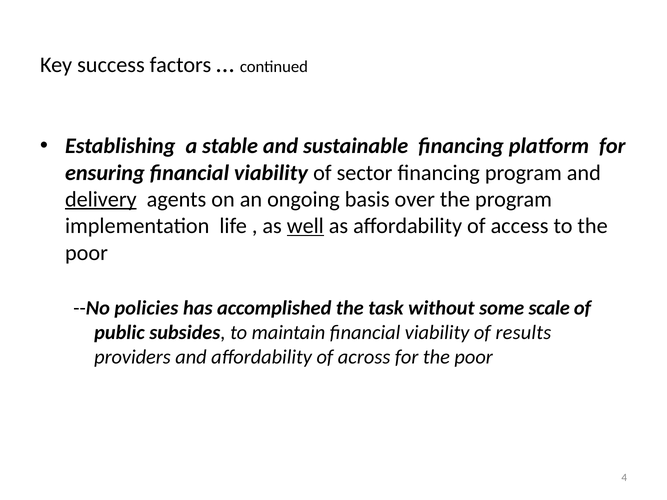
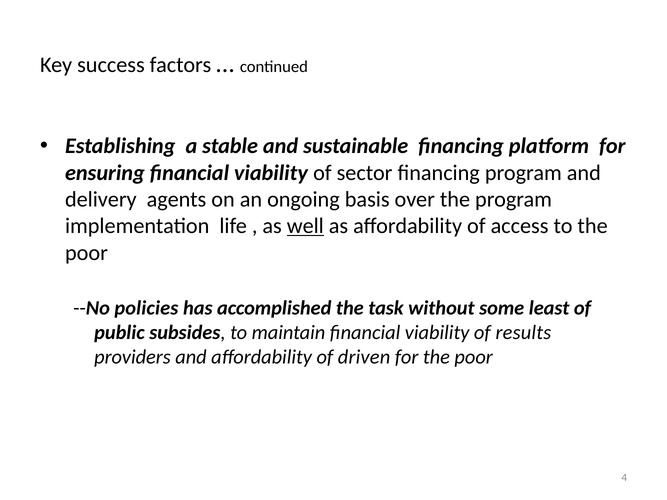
delivery underline: present -> none
scale: scale -> least
across: across -> driven
